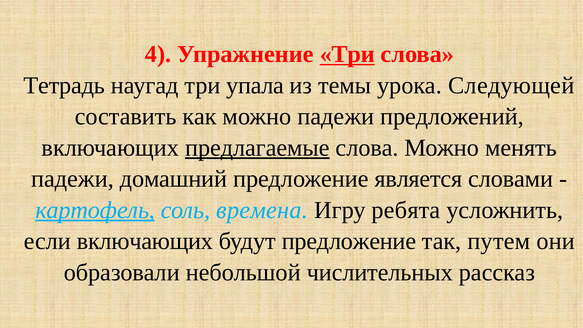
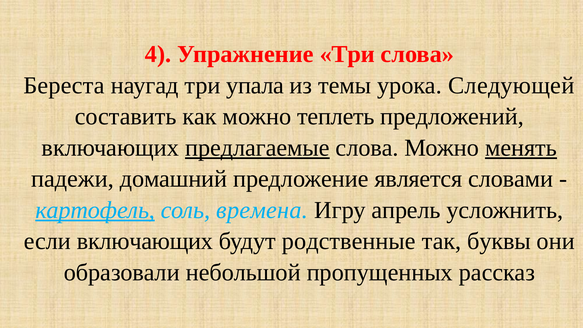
Три at (347, 54) underline: present -> none
Тетрадь: Тетрадь -> Береста
можно падежи: падежи -> теплеть
менять underline: none -> present
ребята: ребята -> апрель
будут предложение: предложение -> родственные
путем: путем -> буквы
числительных: числительных -> пропущенных
